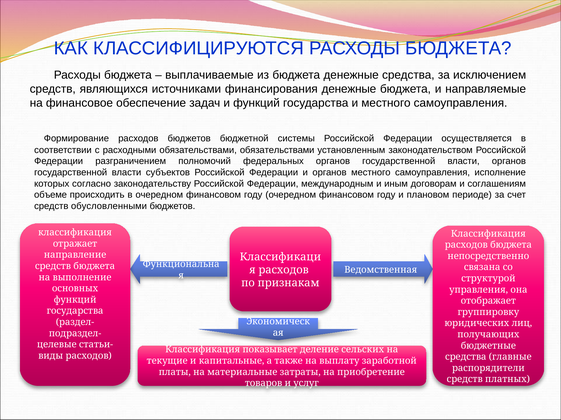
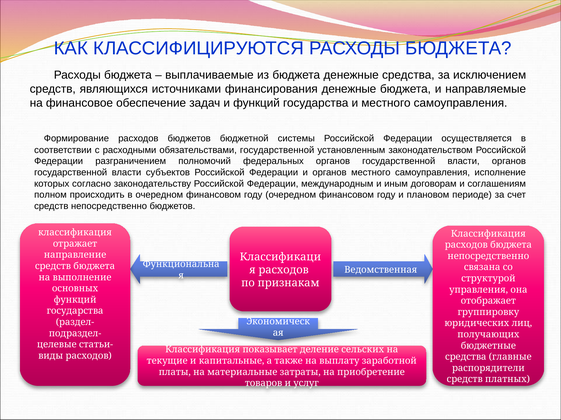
обязательствами обязательствами: обязательствами -> государственной
объеме: объеме -> полном
средств обусловленными: обусловленными -> непосредственно
